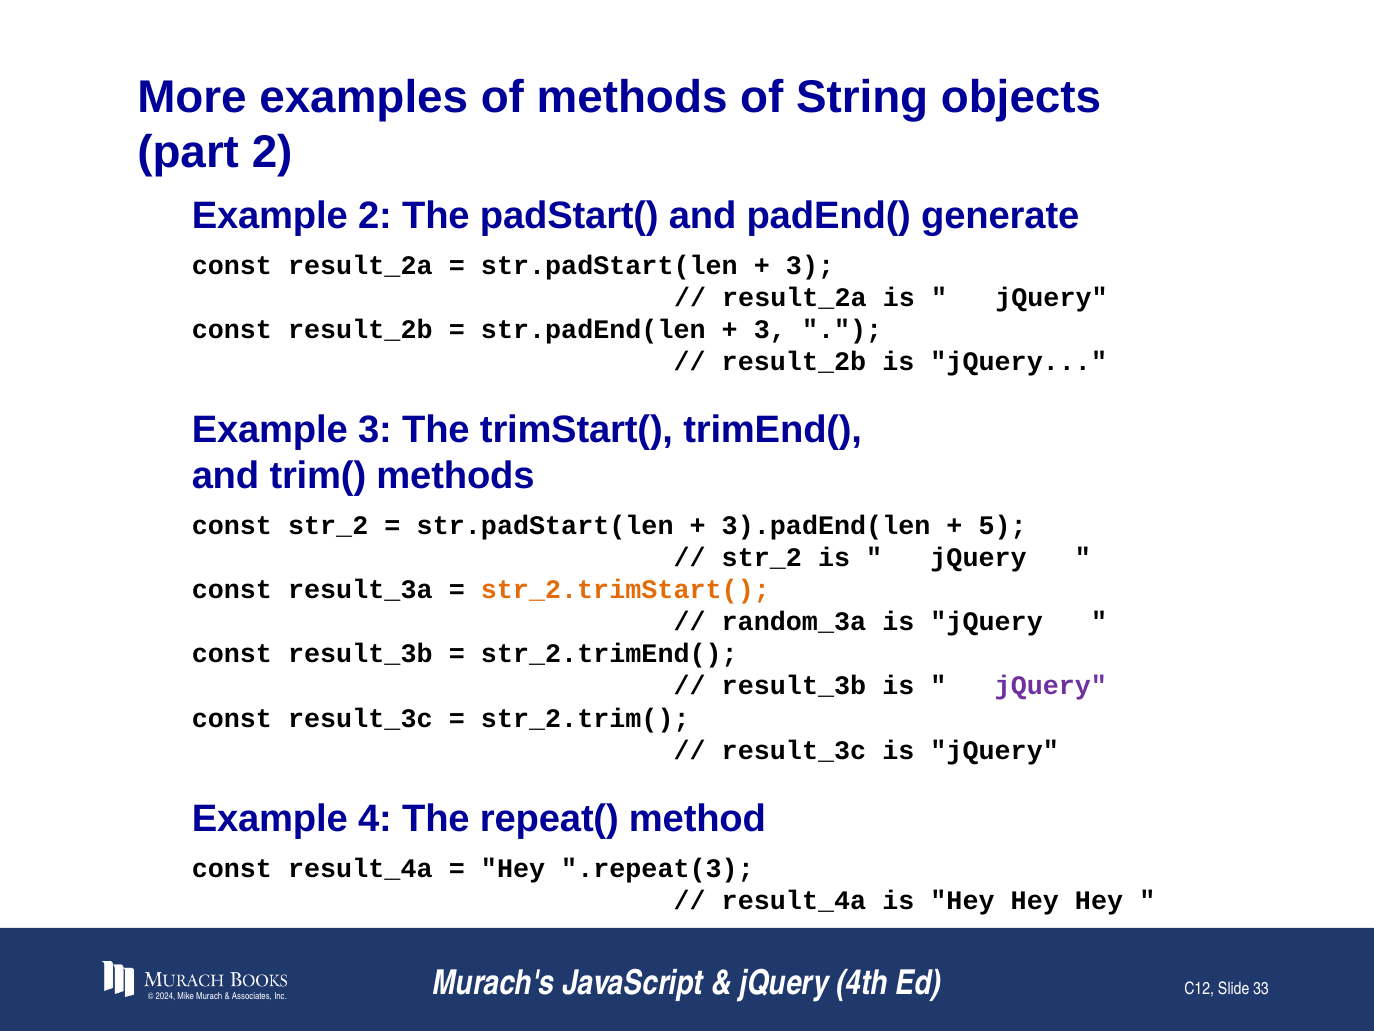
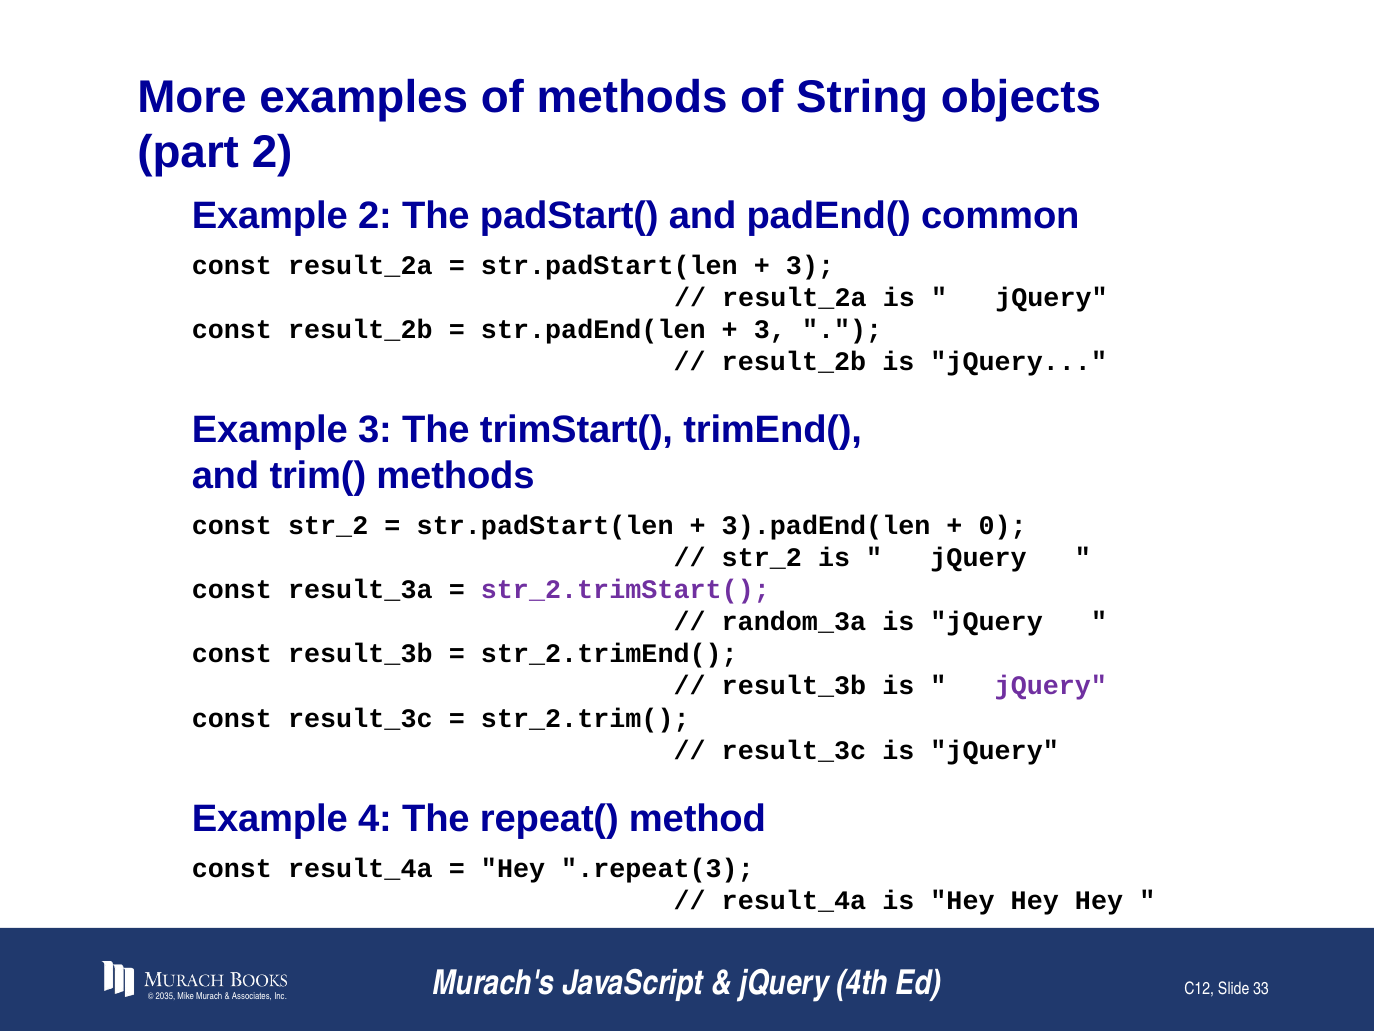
generate: generate -> common
5: 5 -> 0
str_2.trimStart( colour: orange -> purple
2024: 2024 -> 2035
